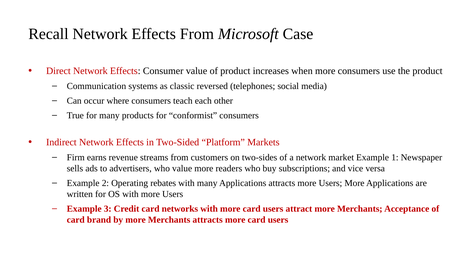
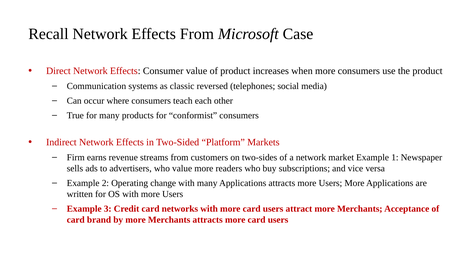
rebates: rebates -> change
